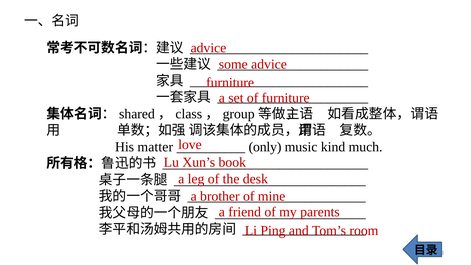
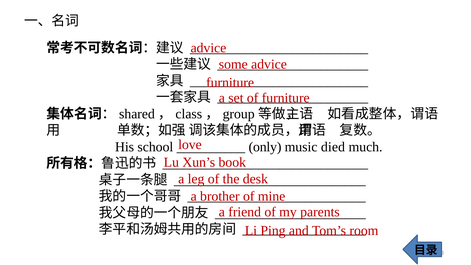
matter: matter -> school
kind: kind -> died
